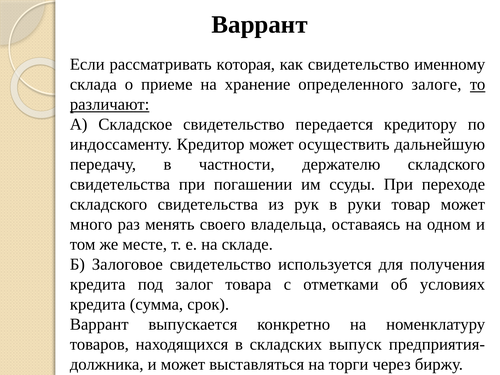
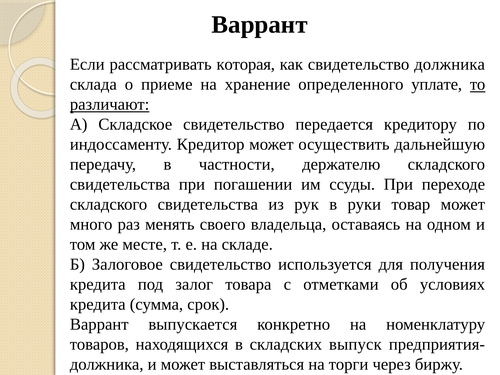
свидетельство именному: именному -> должника
залоге: залоге -> уплате
